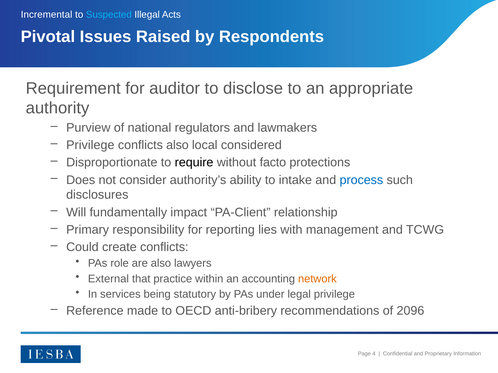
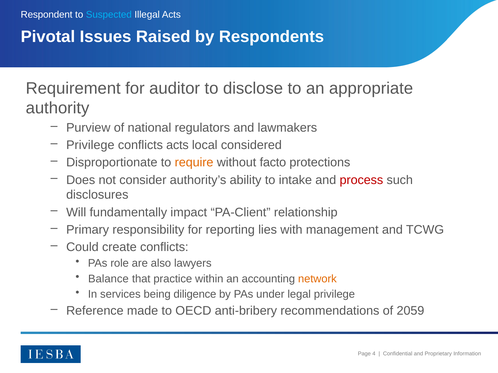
Incremental: Incremental -> Respondent
conflicts also: also -> acts
require colour: black -> orange
process colour: blue -> red
External: External -> Balance
statutory: statutory -> diligence
2096: 2096 -> 2059
